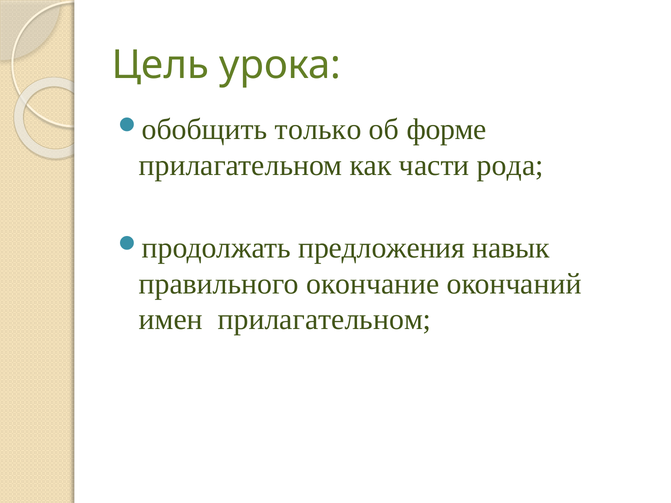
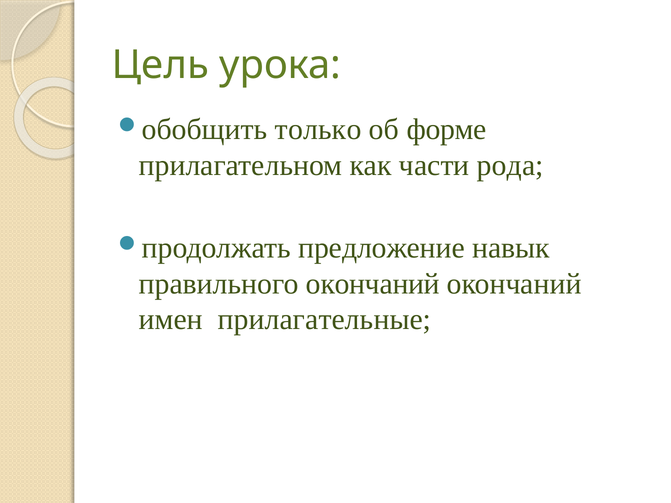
предложения: предложения -> предложение
правильного окончание: окончание -> окончаний
имен прилагательном: прилагательном -> прилагательные
